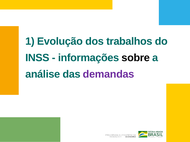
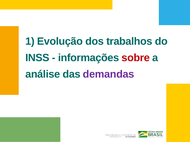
sobre colour: black -> red
